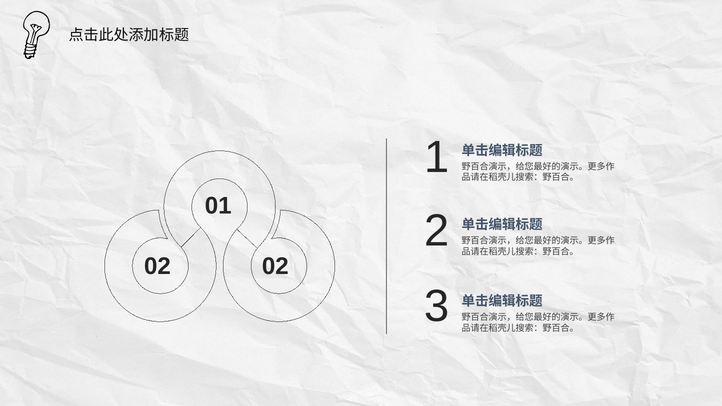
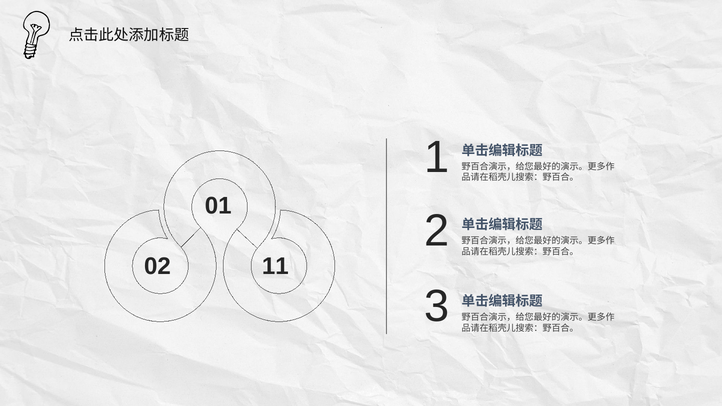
02 02: 02 -> 11
